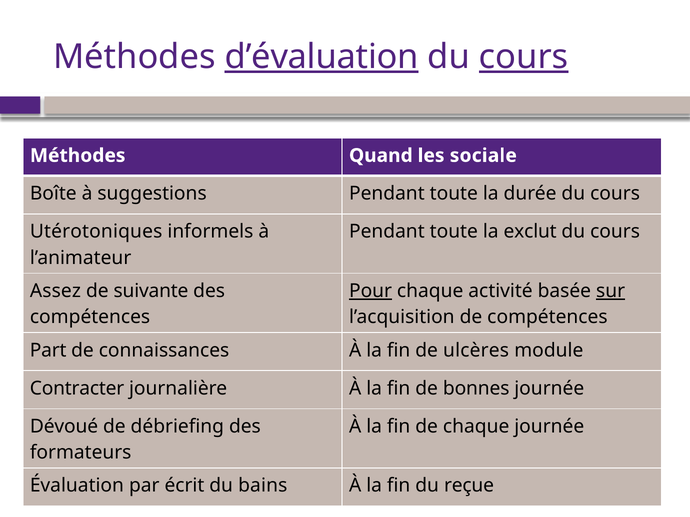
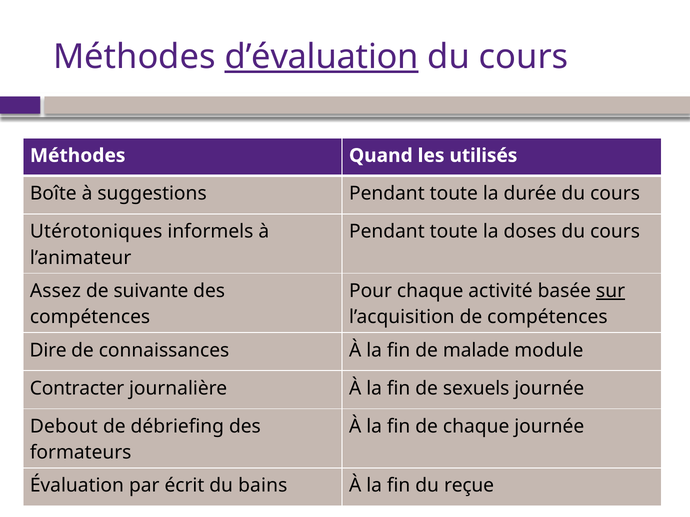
cours at (524, 57) underline: present -> none
sociale: sociale -> utilisés
exclut: exclut -> doses
Pour underline: present -> none
Part: Part -> Dire
ulcères: ulcères -> malade
bonnes: bonnes -> sexuels
Dévoué: Dévoué -> Debout
